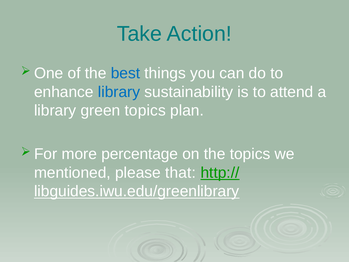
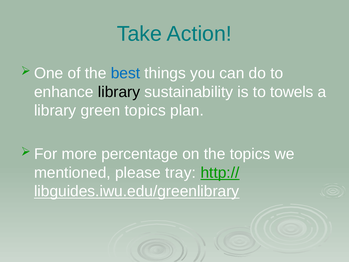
library at (119, 92) colour: blue -> black
attend: attend -> towels
that: that -> tray
